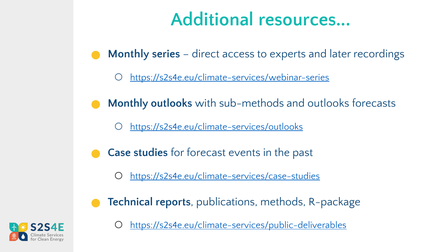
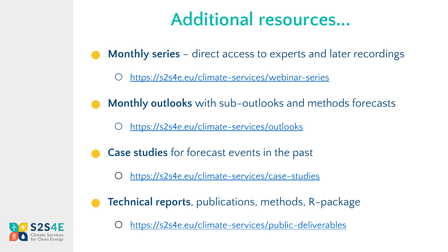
sub-methods: sub-methods -> sub-outlooks
and outlooks: outlooks -> methods
